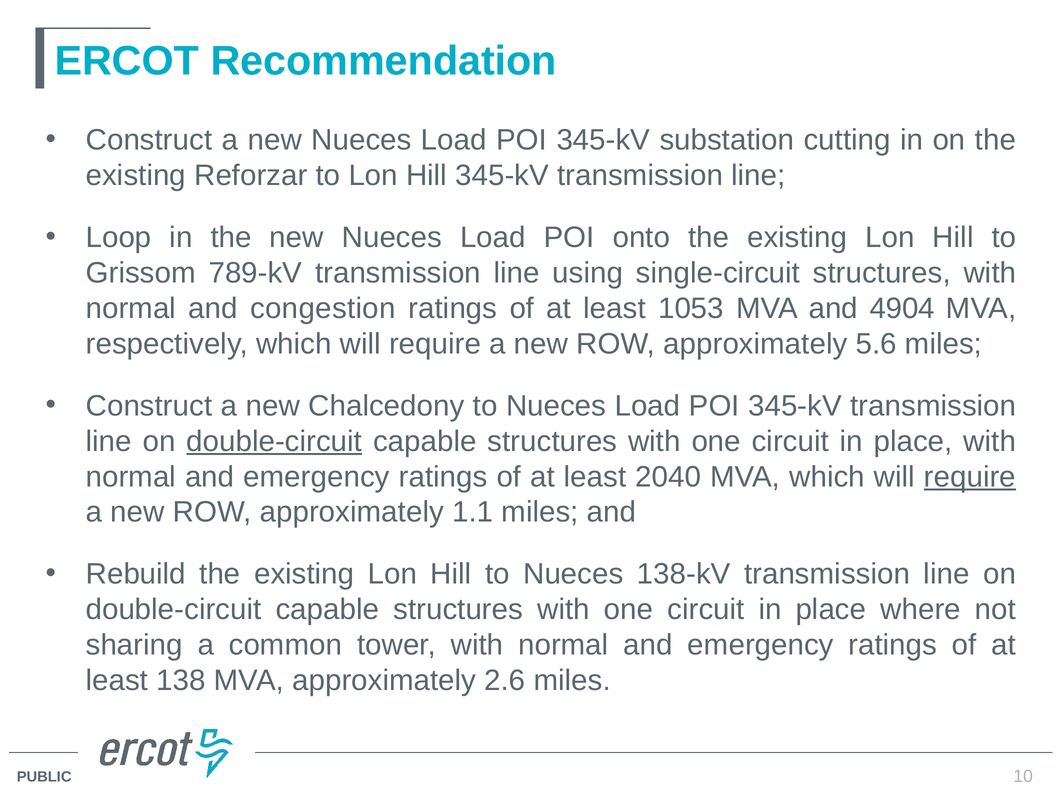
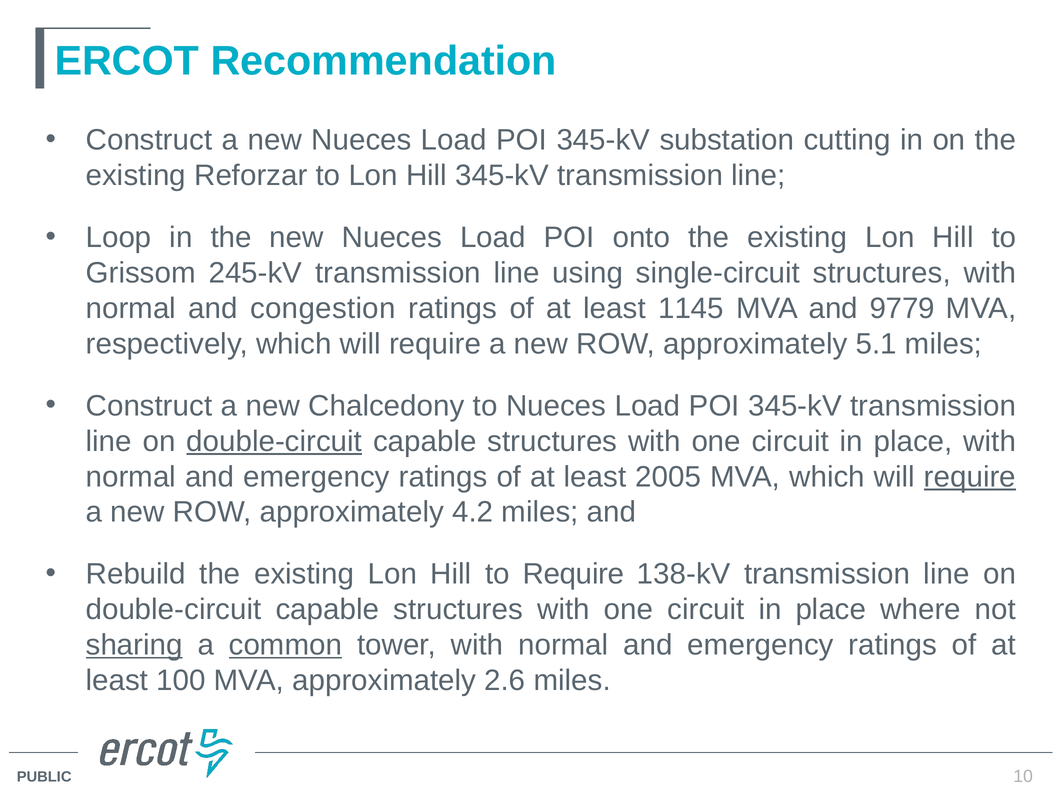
789-kV: 789-kV -> 245-kV
1053: 1053 -> 1145
4904: 4904 -> 9779
5.6: 5.6 -> 5.1
2040: 2040 -> 2005
1.1: 1.1 -> 4.2
Hill to Nueces: Nueces -> Require
sharing underline: none -> present
common underline: none -> present
138: 138 -> 100
